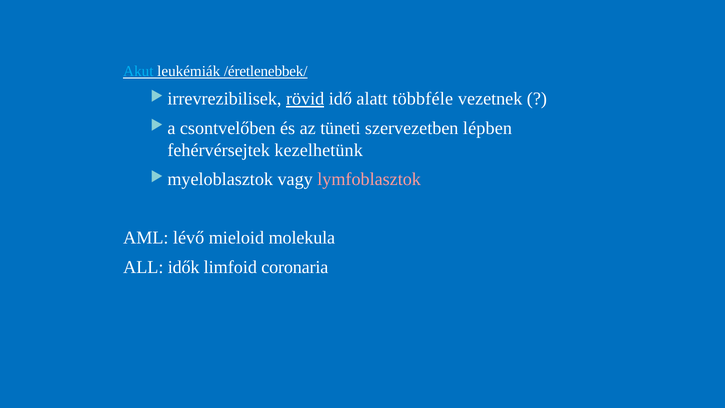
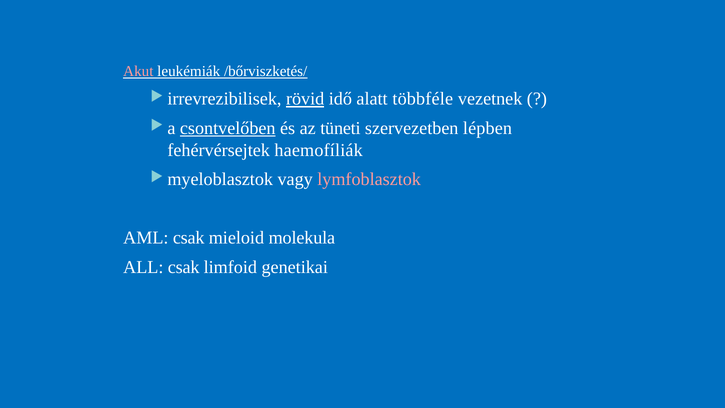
Akut colour: light blue -> pink
/éretlenebbek/: /éretlenebbek/ -> /bőrviszketés/
csontvelőben underline: none -> present
kezelhetünk: kezelhetünk -> haemofíliák
AML lévő: lévő -> csak
ALL idők: idők -> csak
coronaria: coronaria -> genetikai
